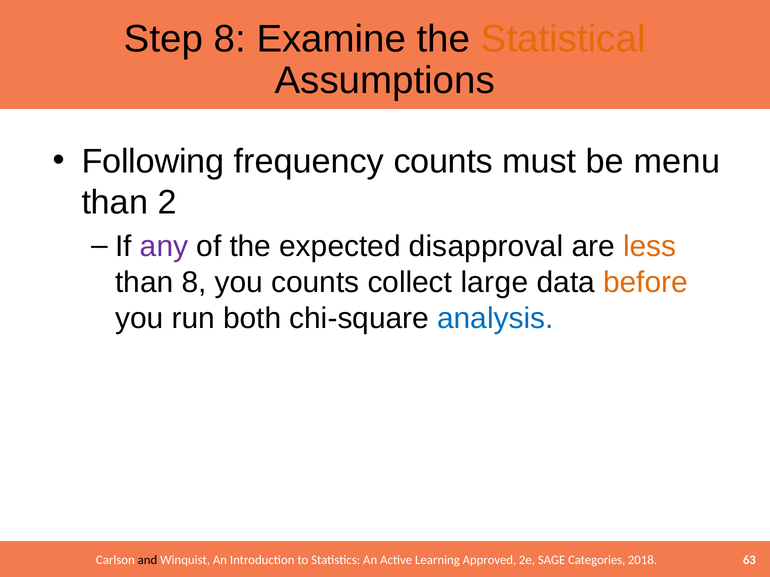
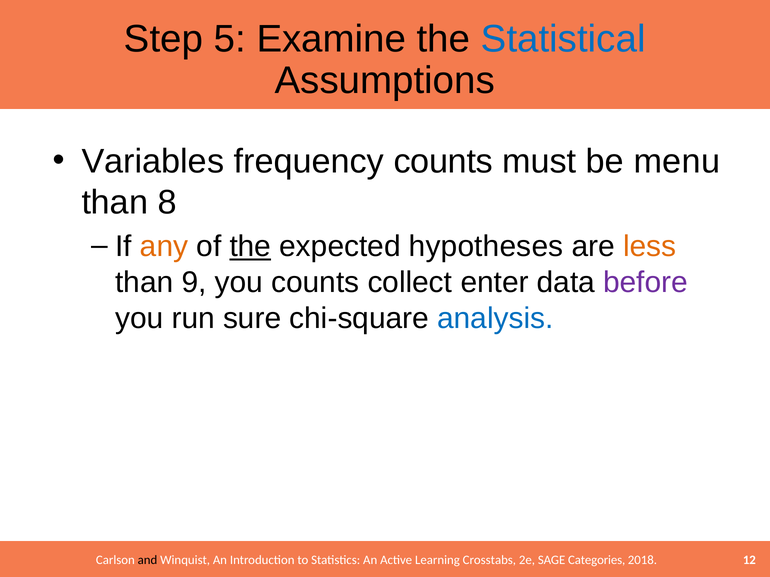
Step 8: 8 -> 5
Statistical colour: orange -> blue
Following: Following -> Variables
2: 2 -> 8
any colour: purple -> orange
the at (250, 247) underline: none -> present
disapproval: disapproval -> hypotheses
than 8: 8 -> 9
large: large -> enter
before colour: orange -> purple
both: both -> sure
Approved: Approved -> Crosstabs
63: 63 -> 12
